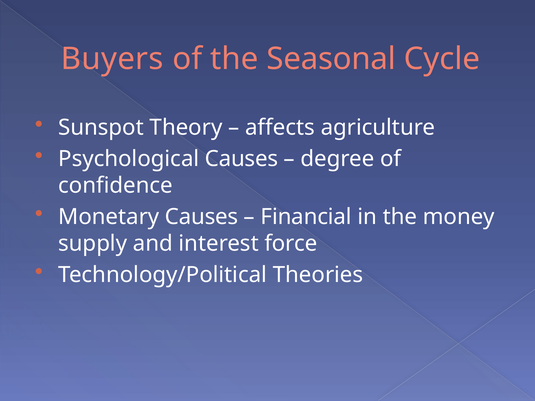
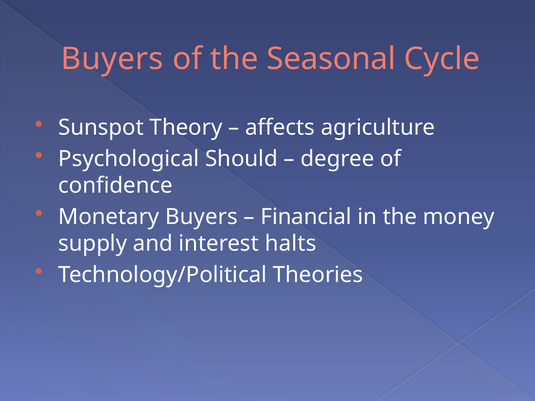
Psychological Causes: Causes -> Should
Monetary Causes: Causes -> Buyers
force: force -> halts
